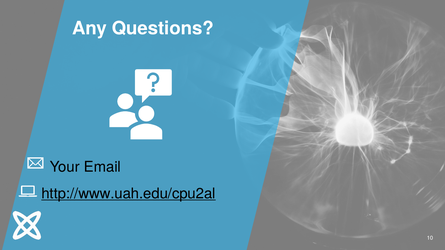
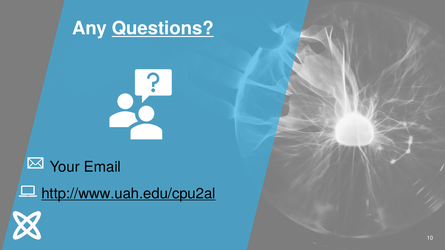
Questions underline: none -> present
